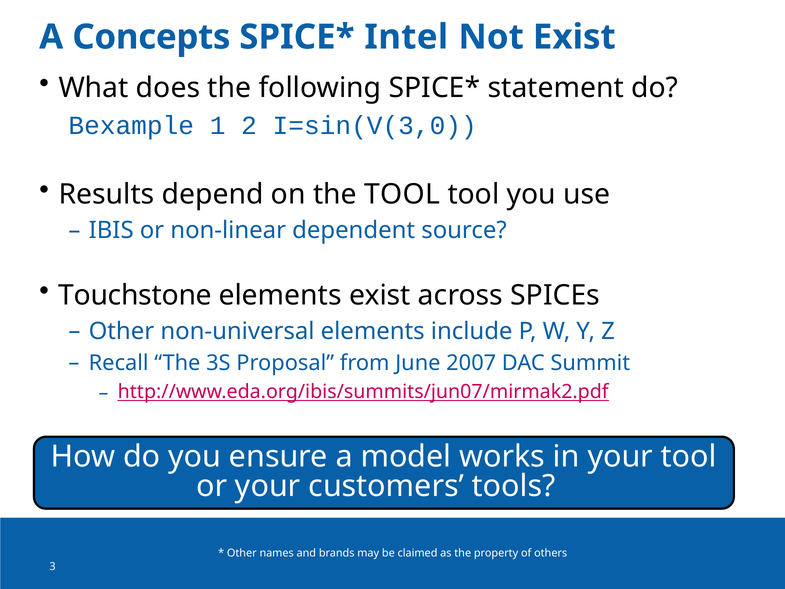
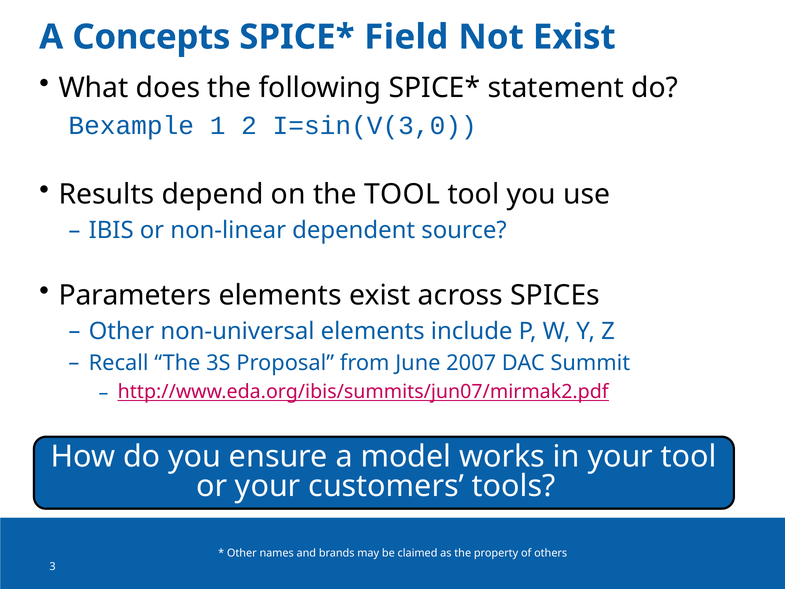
Intel: Intel -> Field
Touchstone: Touchstone -> Parameters
